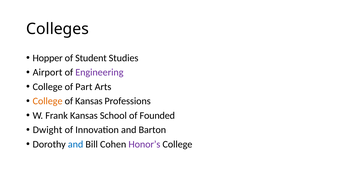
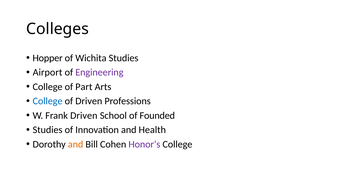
Student: Student -> Wichita
College at (48, 101) colour: orange -> blue
of Kansas: Kansas -> Driven
Frank Kansas: Kansas -> Driven
Dwight at (48, 130): Dwight -> Studies
Barton: Barton -> Health
and at (76, 145) colour: blue -> orange
